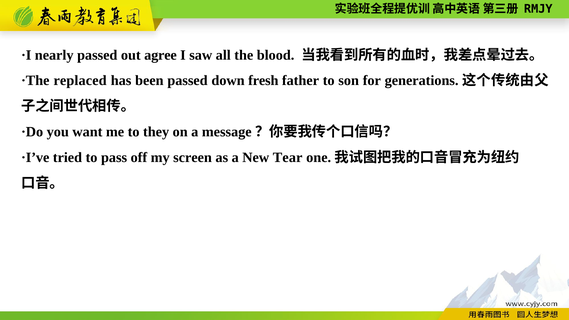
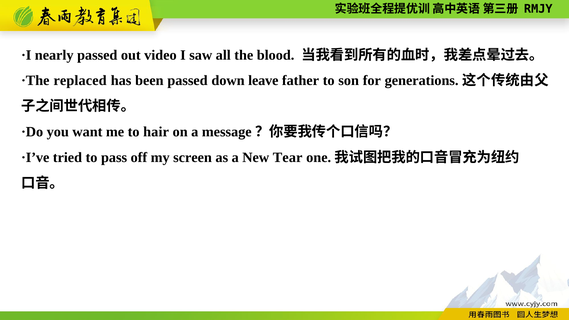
agree: agree -> video
fresh: fresh -> leave
they: they -> hair
